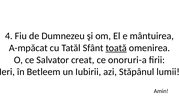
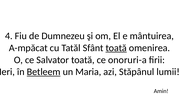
Salvator creat: creat -> toată
Betleem underline: none -> present
Iubirii: Iubirii -> Maria
